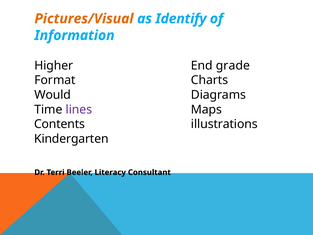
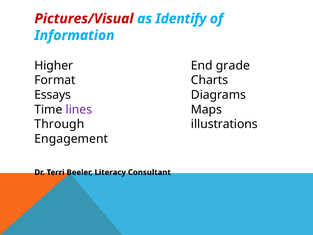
Pictures/Visual colour: orange -> red
Would: Would -> Essays
Contents: Contents -> Through
Kindergarten: Kindergarten -> Engagement
